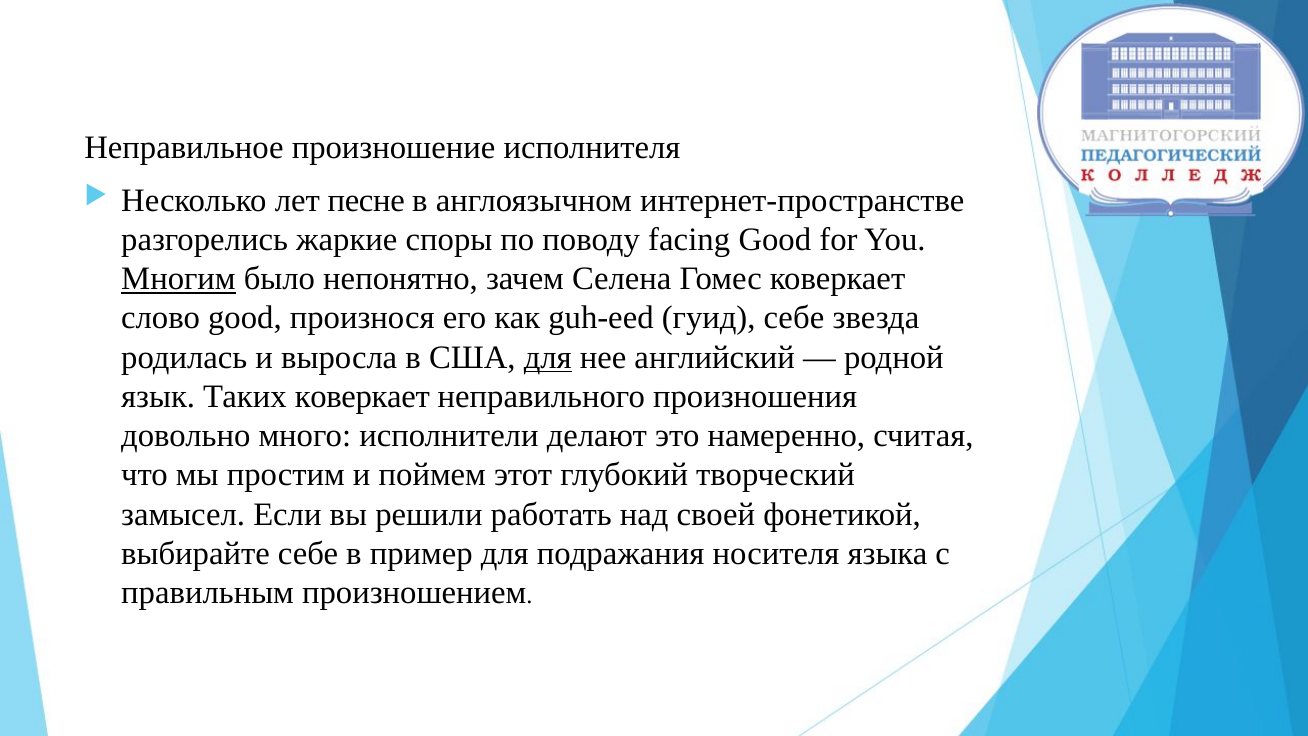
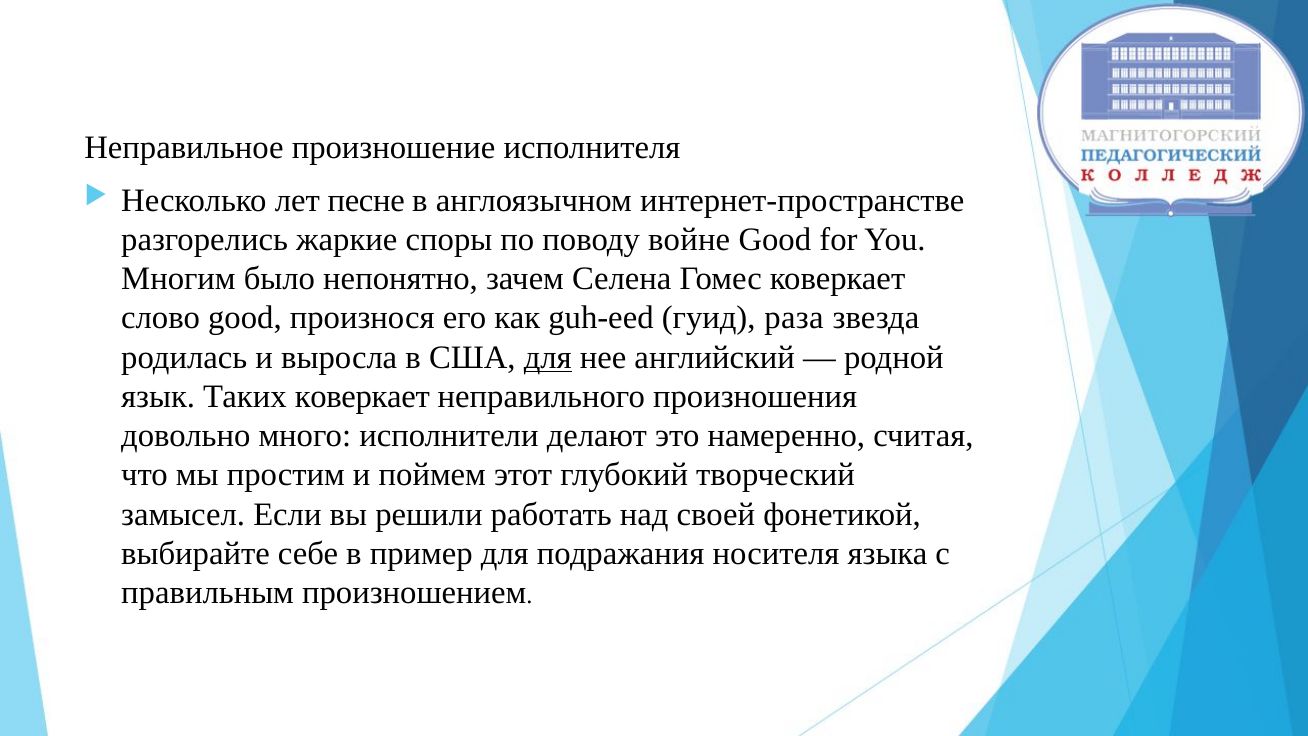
facing: facing -> войне
Многим underline: present -> none
гуид себе: себе -> раза
